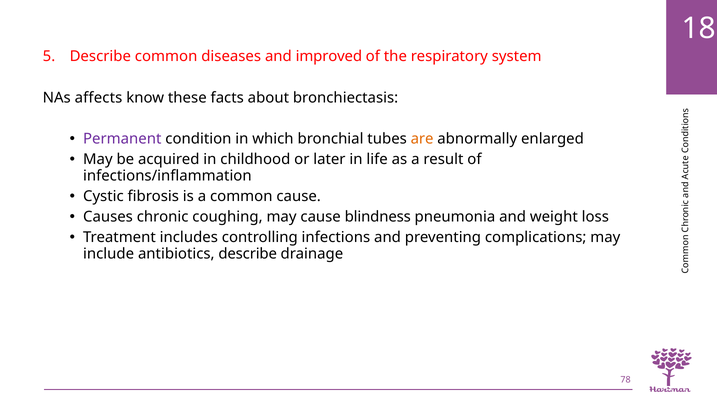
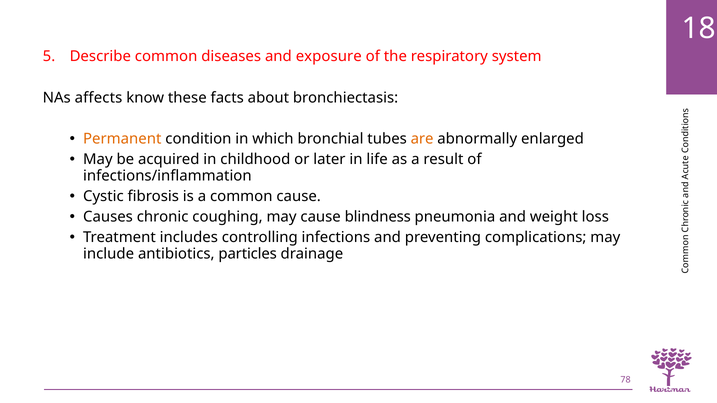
improved: improved -> exposure
Permanent colour: purple -> orange
antibiotics describe: describe -> particles
